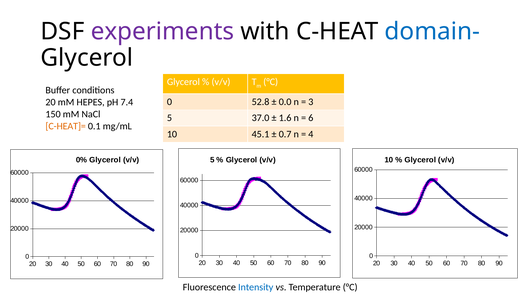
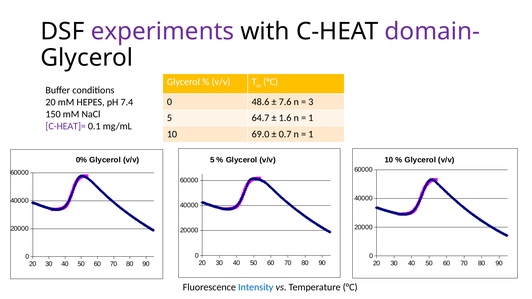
domain- colour: blue -> purple
52.8: 52.8 -> 48.6
0.0: 0.0 -> 7.6
37.0: 37.0 -> 64.7
6 at (311, 118): 6 -> 1
C-HEAT]= colour: orange -> purple
45.1: 45.1 -> 69.0
4 at (311, 134): 4 -> 1
